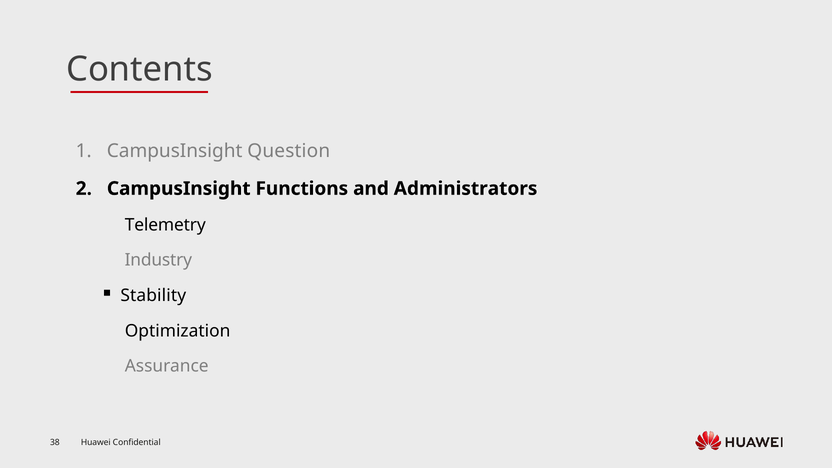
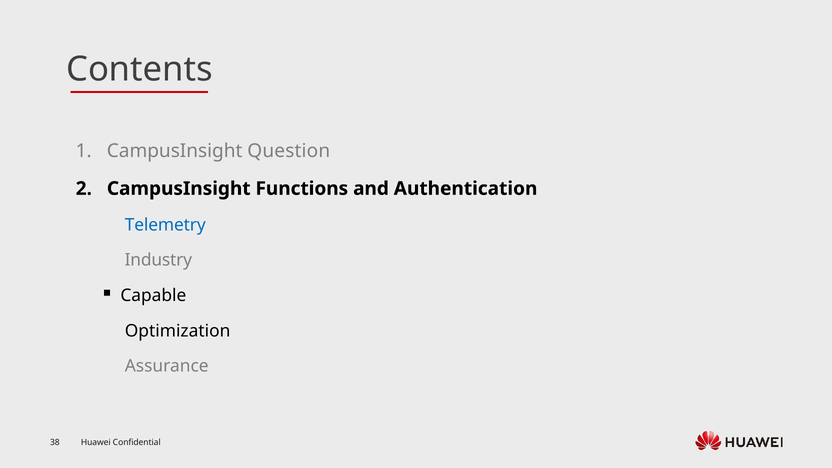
Administrators: Administrators -> Authentication
Telemetry colour: black -> blue
Stability: Stability -> Capable
